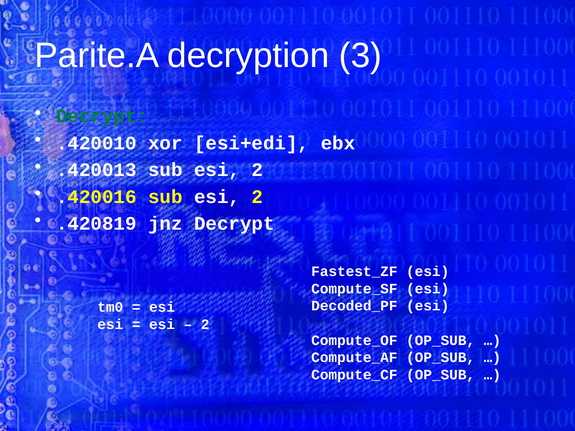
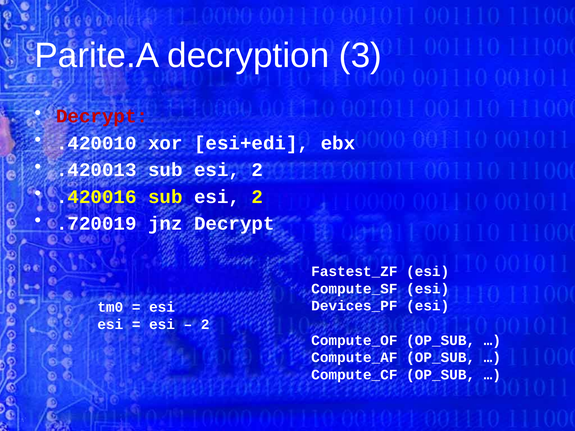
Decrypt at (102, 116) colour: green -> red
.420819: .420819 -> .720019
Decoded_PF: Decoded_PF -> Devices_PF
